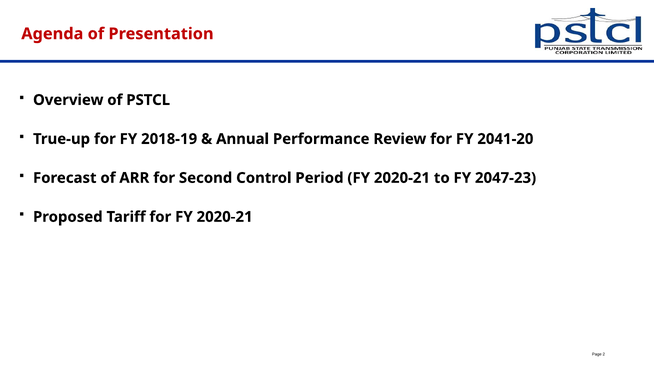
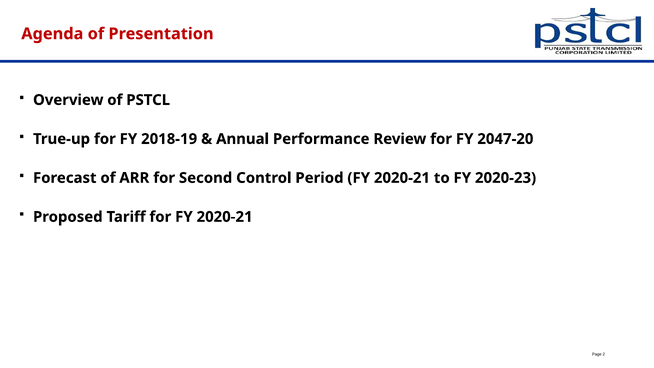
2041-20: 2041-20 -> 2047-20
2047-23: 2047-23 -> 2020-23
